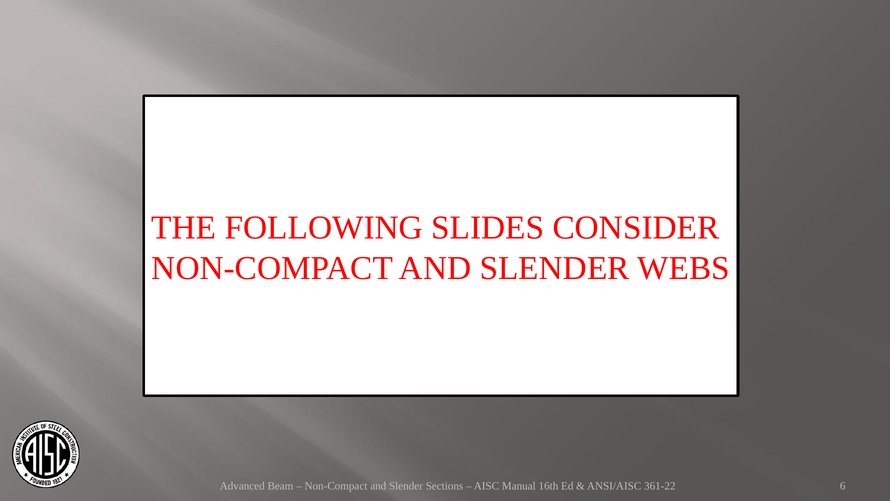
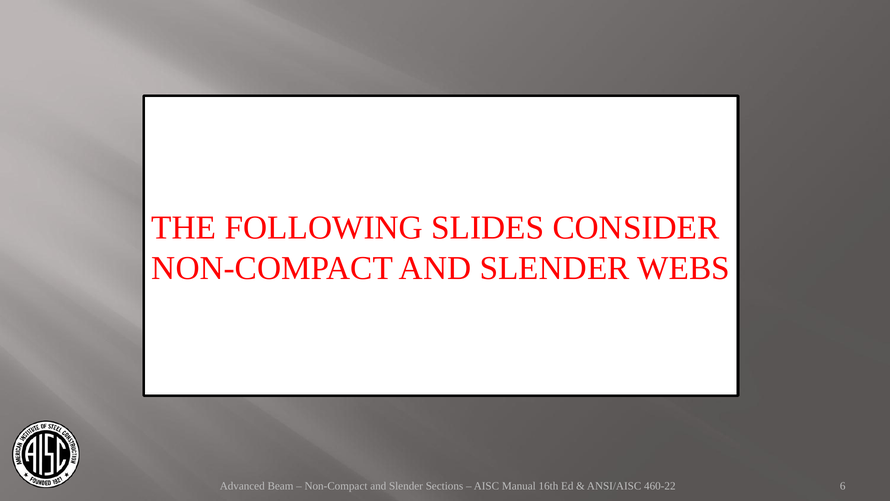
361-22: 361-22 -> 460-22
